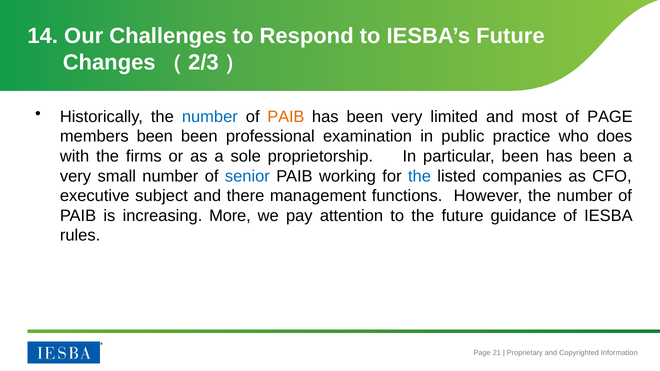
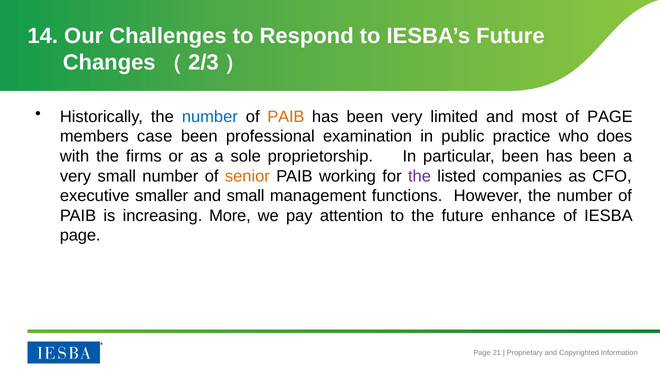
members been: been -> case
senior colour: blue -> orange
the at (419, 176) colour: blue -> purple
subject: subject -> smaller
and there: there -> small
guidance: guidance -> enhance
rules at (80, 236): rules -> page
